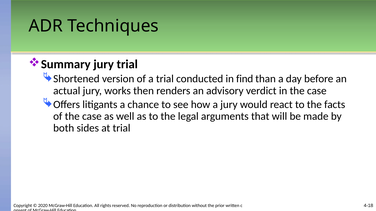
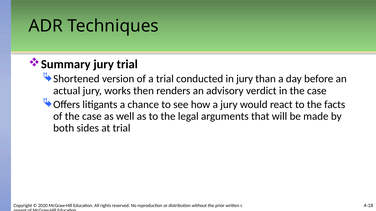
in find: find -> jury
